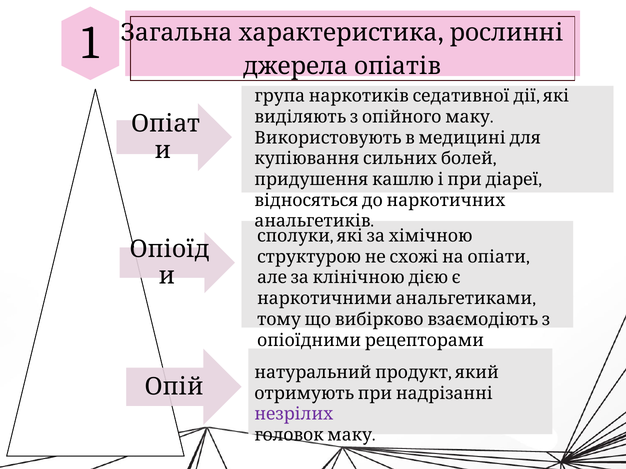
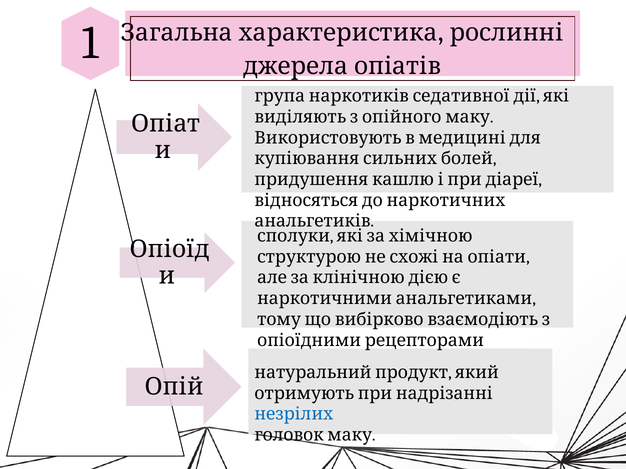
незрілих colour: purple -> blue
